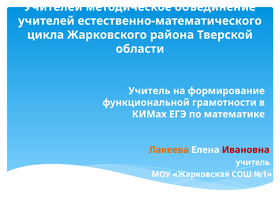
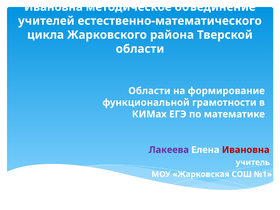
Учителей at (53, 7): Учителей -> Ивановна
Учитель at (149, 91): Учитель -> Области
Лакеева colour: orange -> purple
